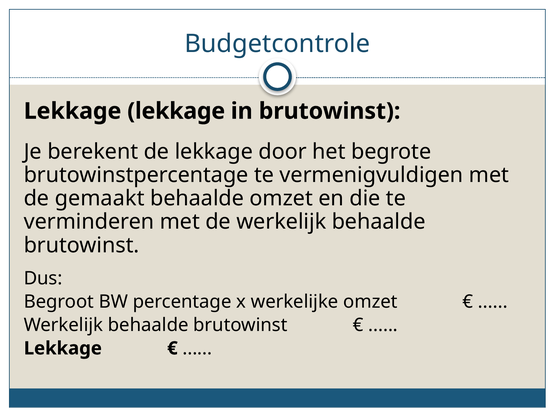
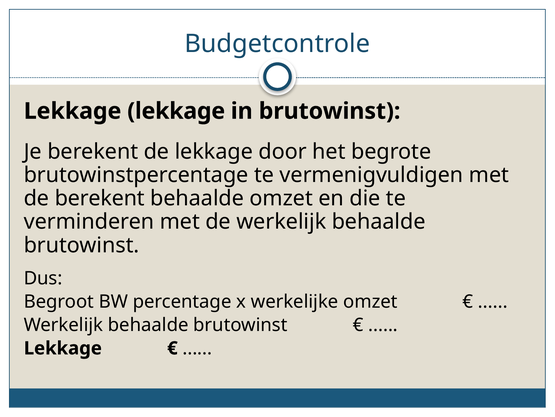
de gemaakt: gemaakt -> berekent
